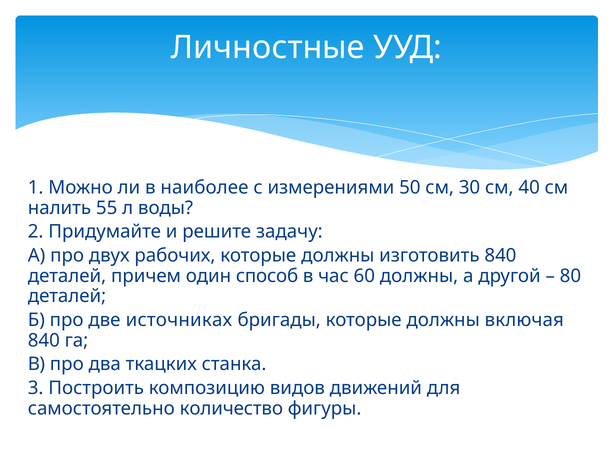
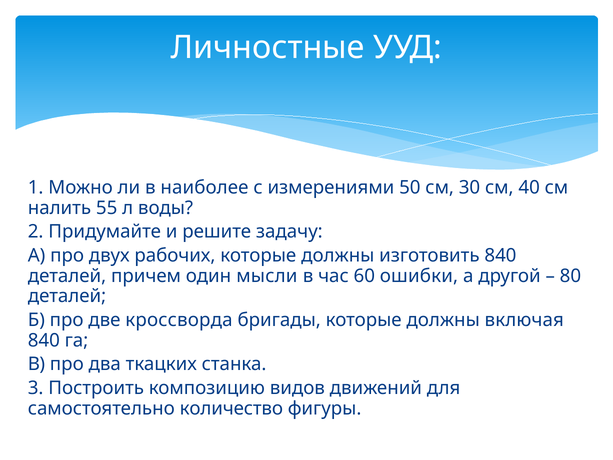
способ: способ -> мысли
60 должны: должны -> ошибки
источниках: источниках -> кроссворда
